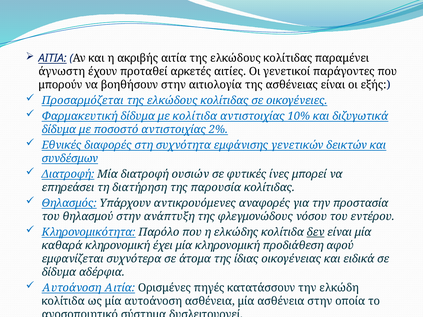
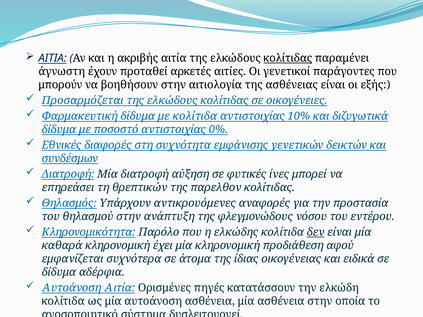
κολίτιδας at (288, 58) underline: none -> present
2%: 2% -> 0%
ουσιών: ουσιών -> αύξηση
διατήρηση: διατήρηση -> θρεπτικών
παρουσία: παρουσία -> παρελθον
